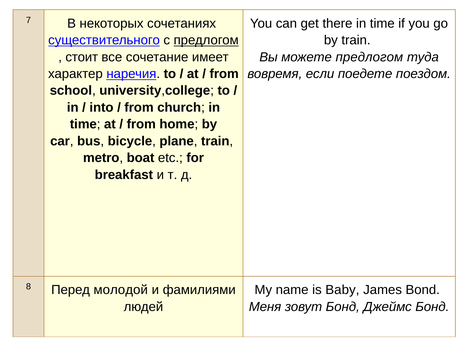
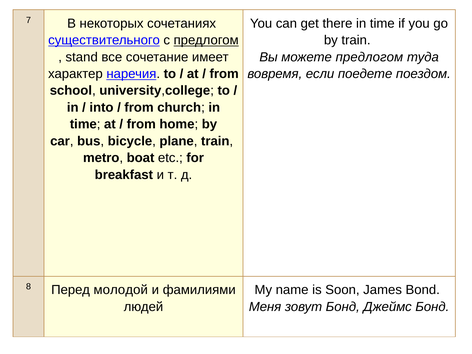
стоит: стоит -> stand
Baby: Baby -> Soon
